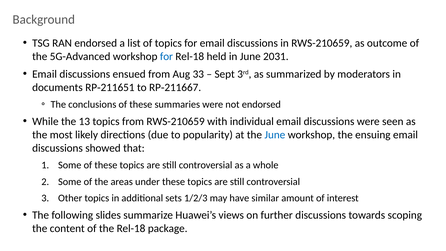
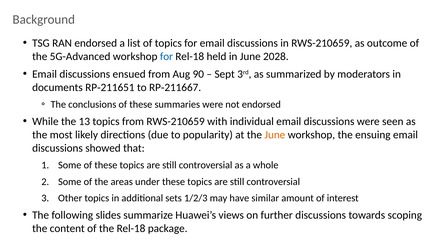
2031: 2031 -> 2028
33: 33 -> 90
June at (275, 135) colour: blue -> orange
